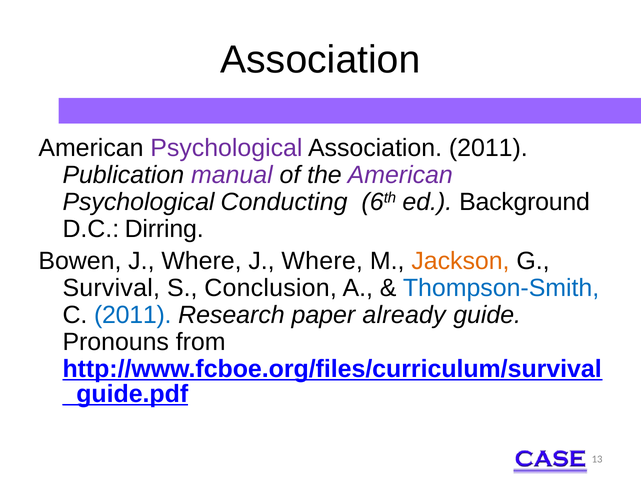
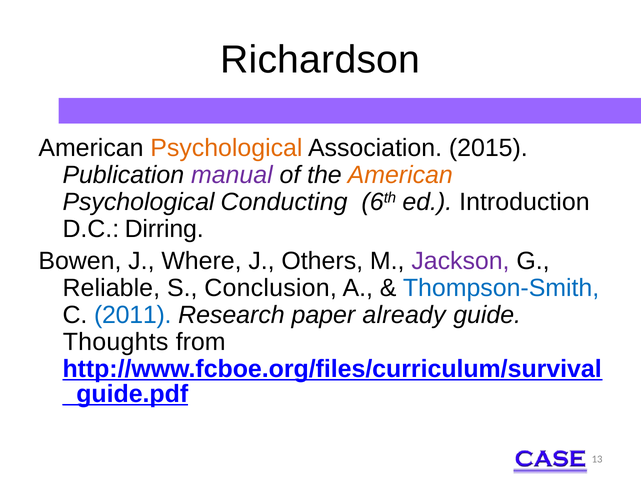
Association at (320, 60): Association -> Richardson
Psychological at (226, 148) colour: purple -> orange
Association 2011: 2011 -> 2015
American at (400, 175) colour: purple -> orange
Background: Background -> Introduction
Where at (322, 261): Where -> Others
Jackson colour: orange -> purple
Survival: Survival -> Reliable
Pronouns: Pronouns -> Thoughts
